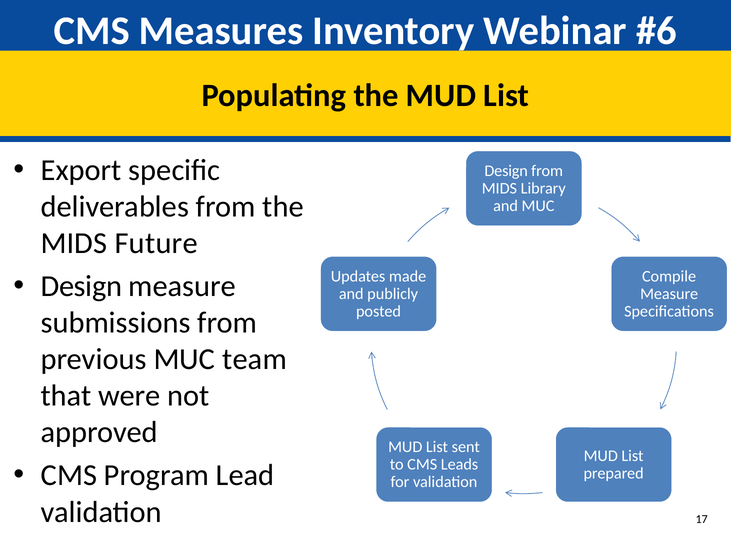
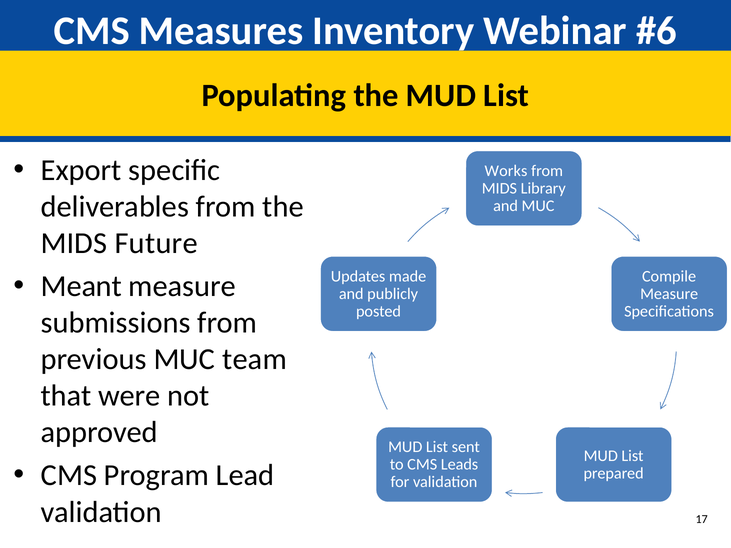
Design at (506, 171): Design -> Works
Design at (81, 286): Design -> Meant
